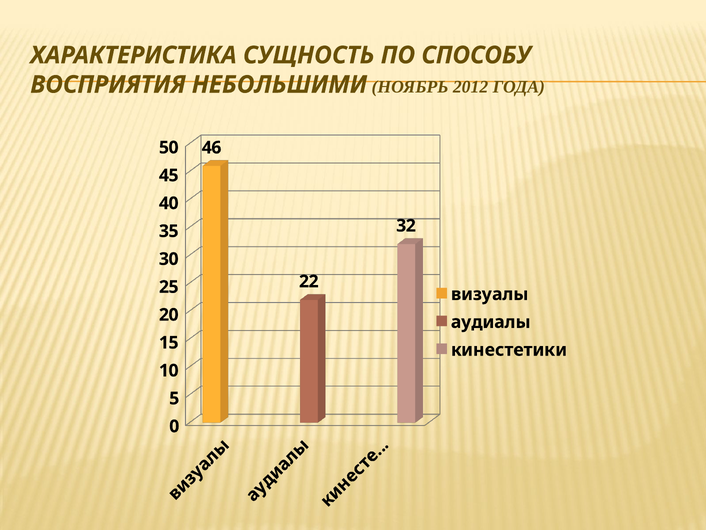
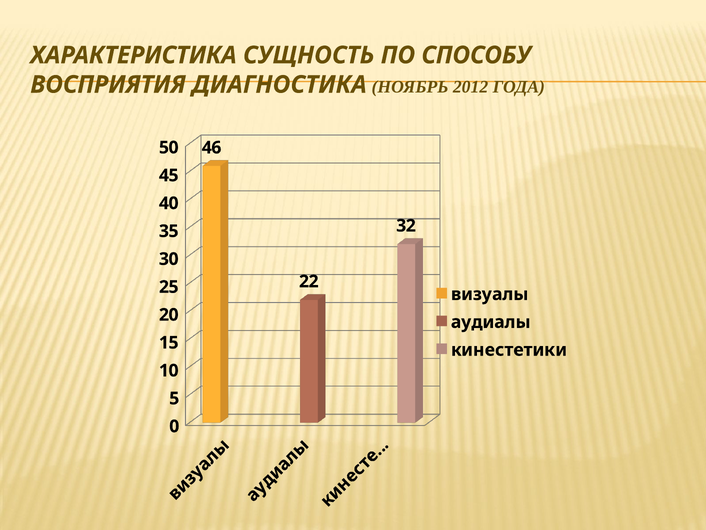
НЕБОЛЬШИМИ: НЕБОЛЬШИМИ -> ДИАГНОСТИКА
